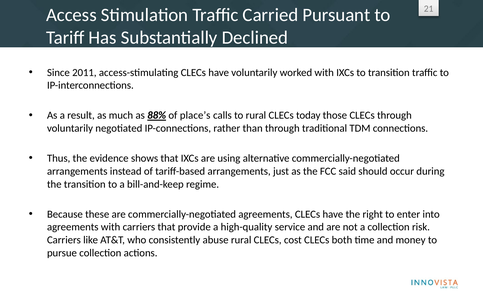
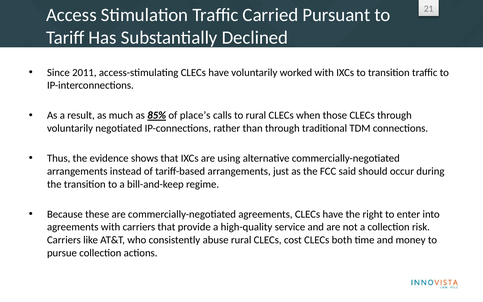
88%: 88% -> 85%
today: today -> when
